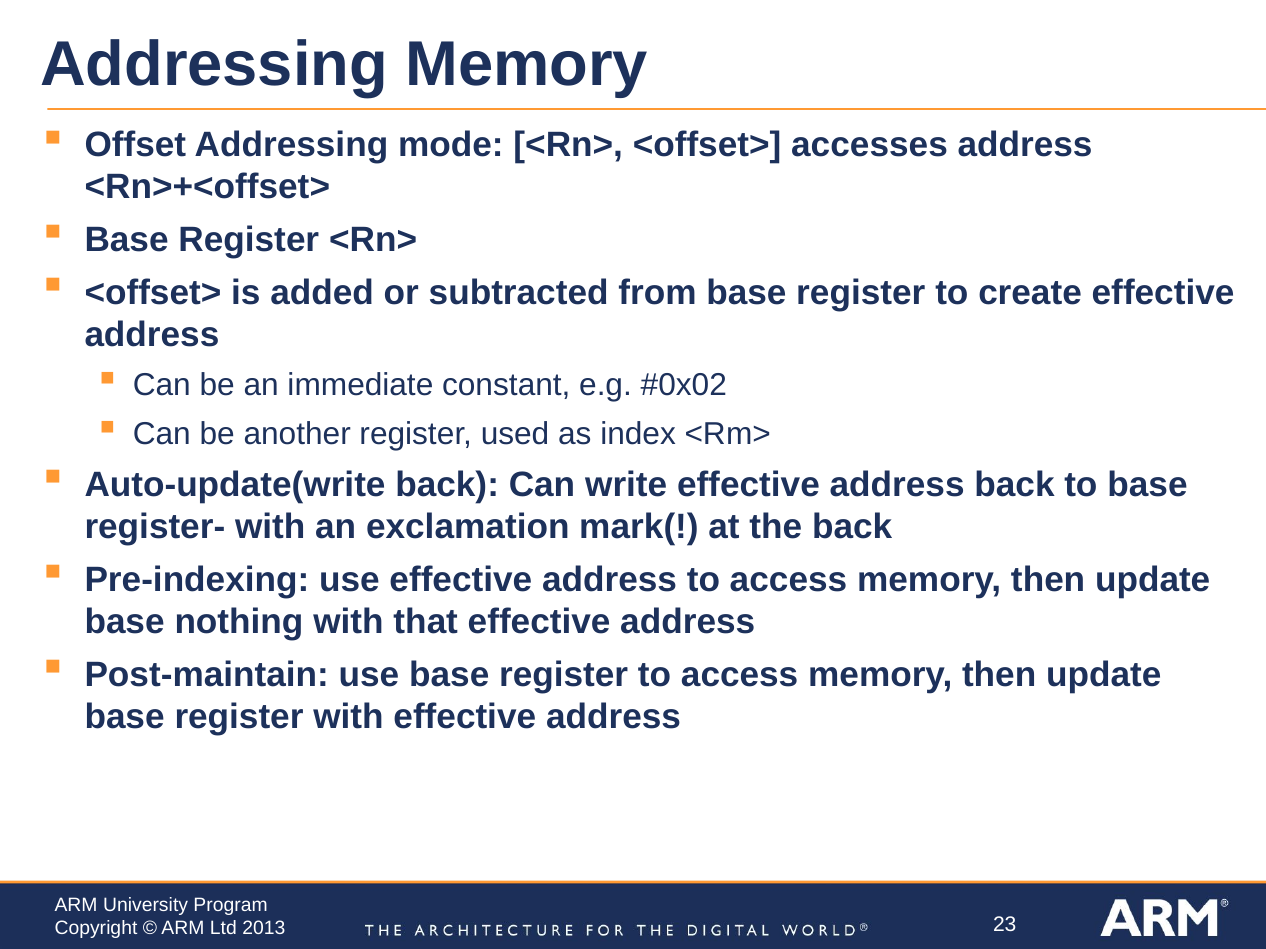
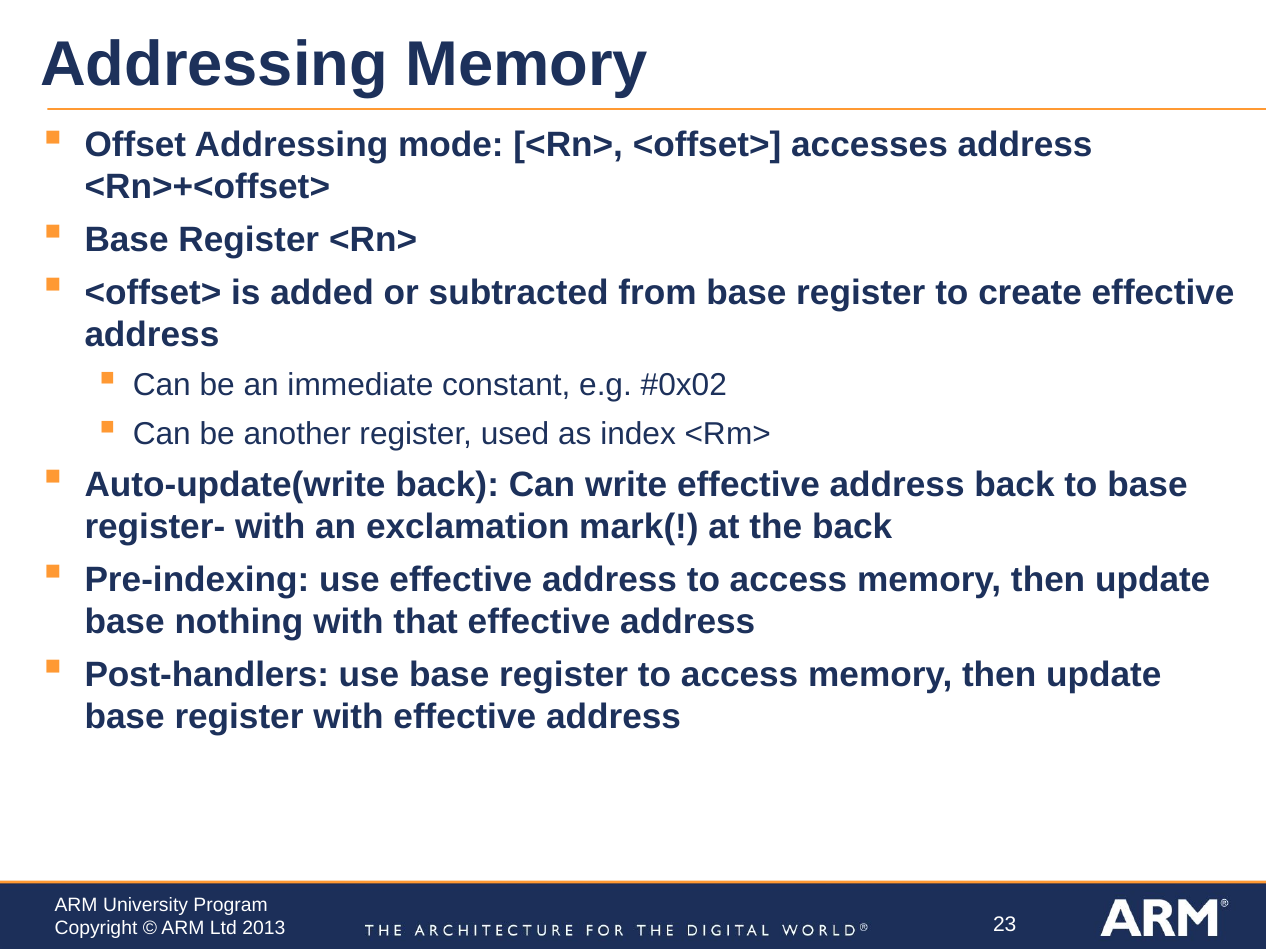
Post-maintain: Post-maintain -> Post-handlers
